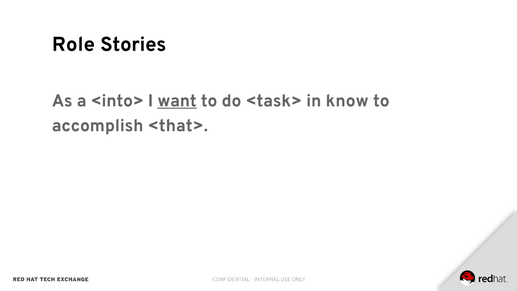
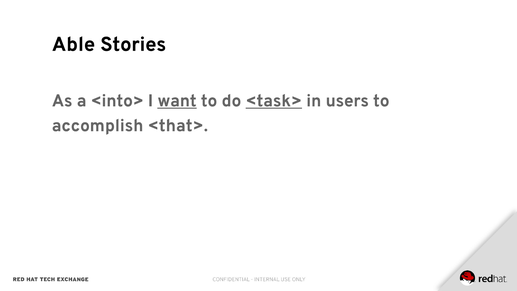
Role: Role -> Able
<task> underline: none -> present
know: know -> users
